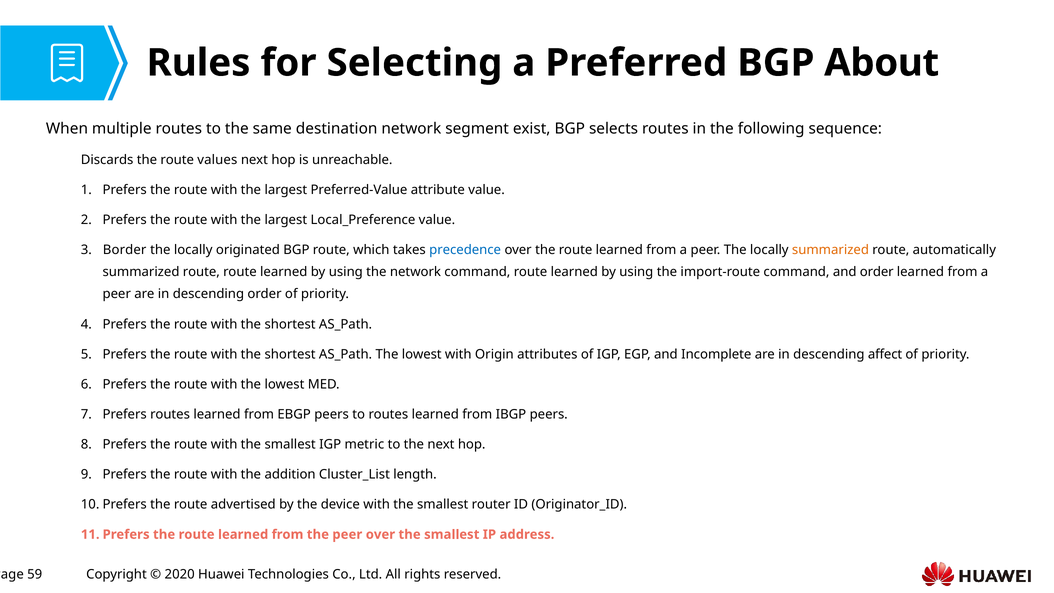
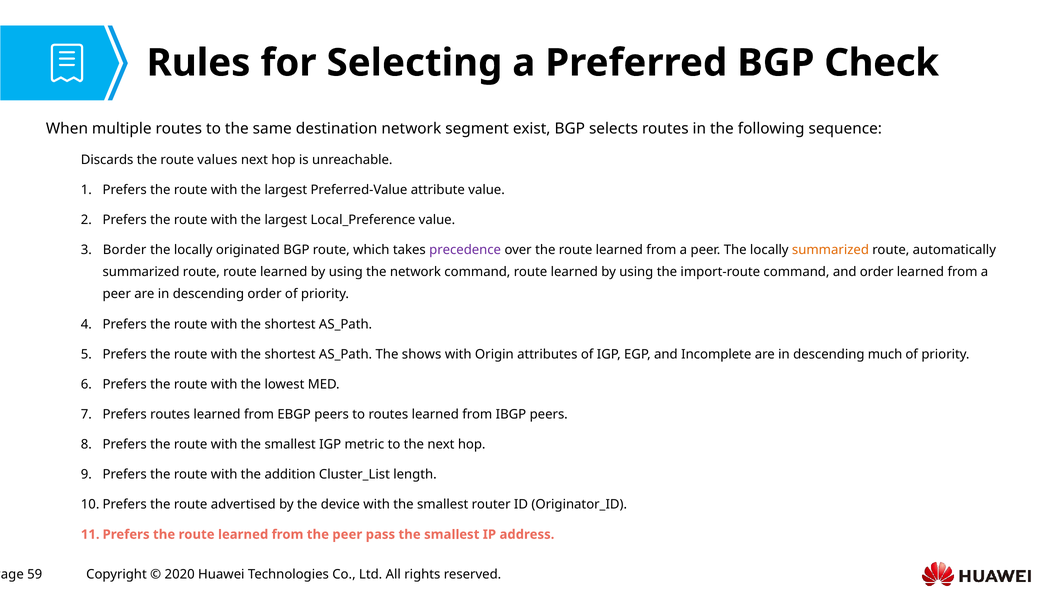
About: About -> Check
precedence colour: blue -> purple
AS_Path The lowest: lowest -> shows
affect: affect -> much
peer over: over -> pass
